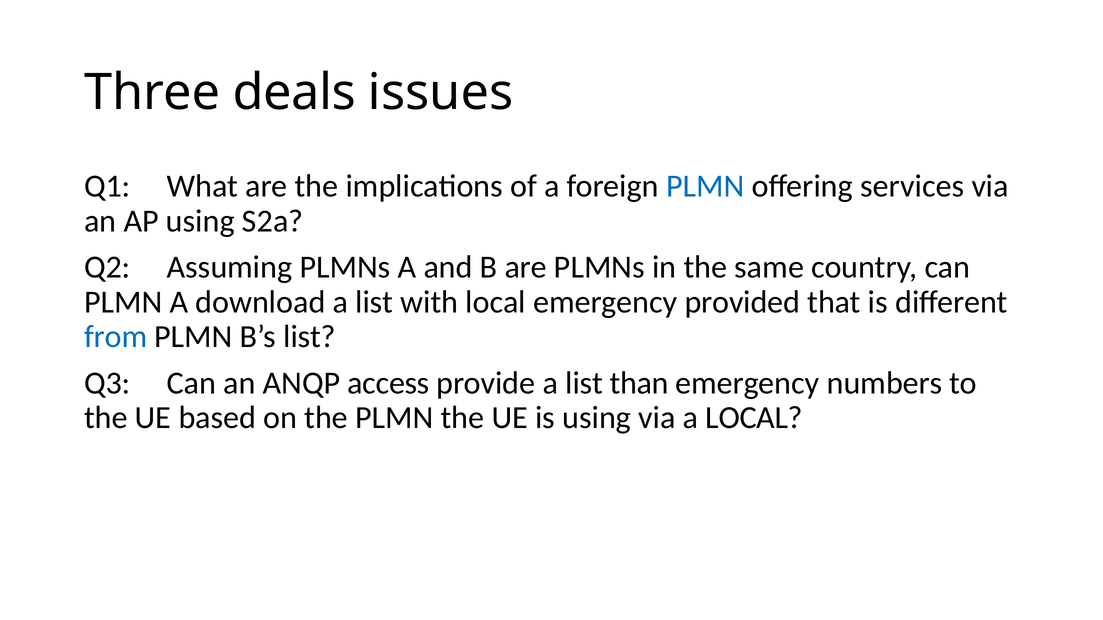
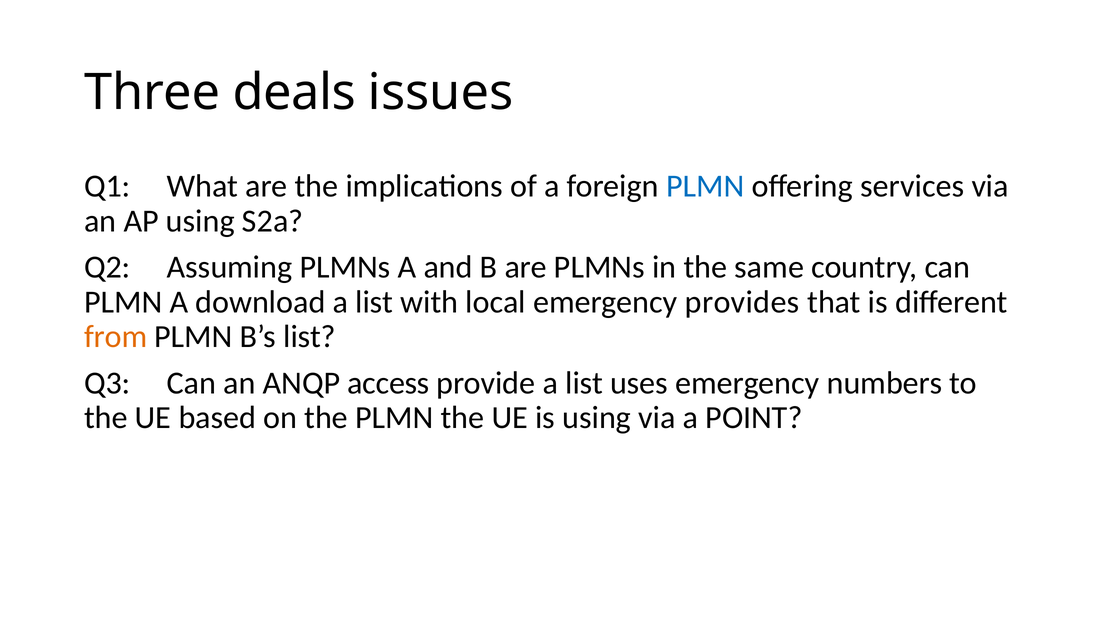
provided: provided -> provides
from colour: blue -> orange
than: than -> uses
a LOCAL: LOCAL -> POINT
